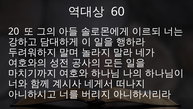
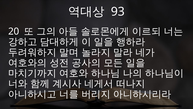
60: 60 -> 93
